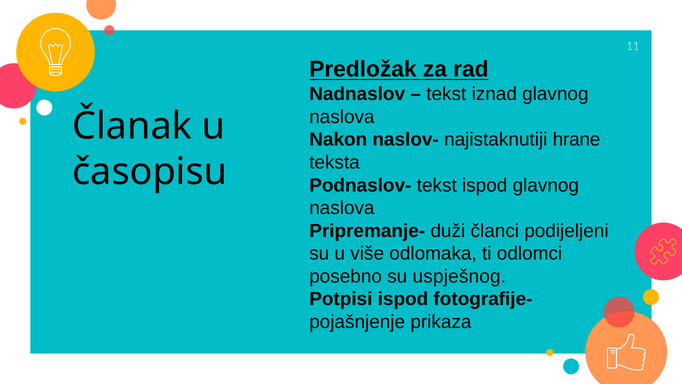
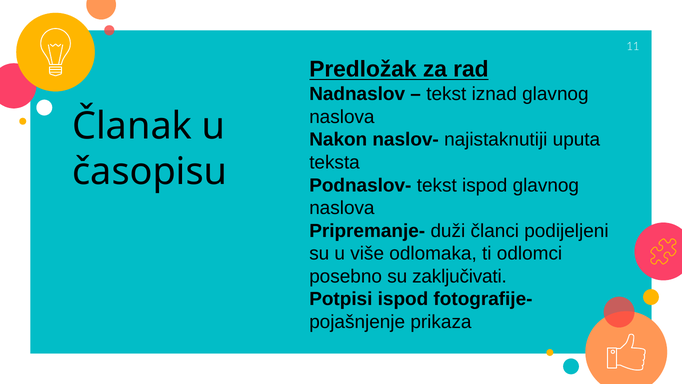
hrane: hrane -> uputa
uspješnog: uspješnog -> zaključivati
